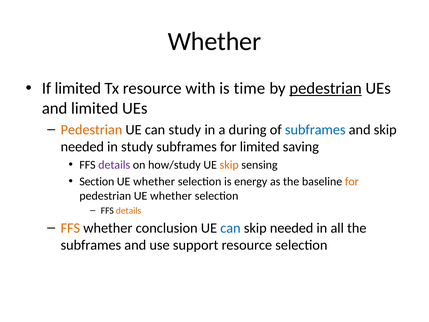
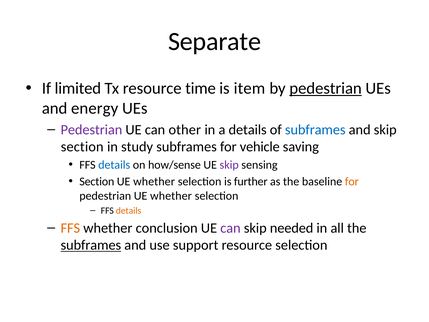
Whether at (215, 42): Whether -> Separate
with: with -> time
time: time -> item
and limited: limited -> energy
Pedestrian at (91, 130) colour: orange -> purple
can study: study -> other
a during: during -> details
needed at (82, 147): needed -> section
for limited: limited -> vehicle
details at (114, 165) colour: purple -> blue
how/study: how/study -> how/sense
skip at (229, 165) colour: orange -> purple
energy: energy -> further
can at (230, 228) colour: blue -> purple
subframes at (91, 245) underline: none -> present
